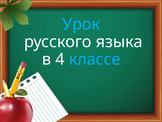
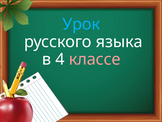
классе colour: light blue -> pink
